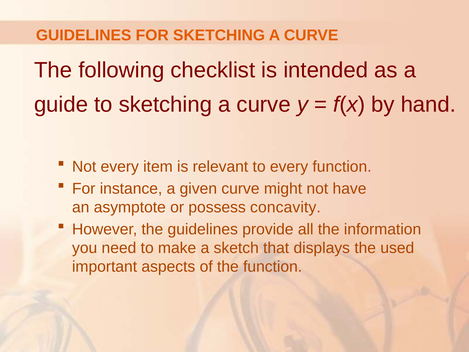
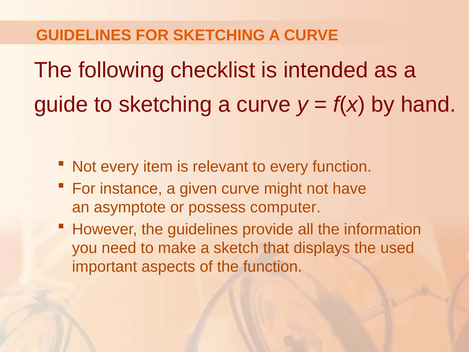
concavity: concavity -> computer
